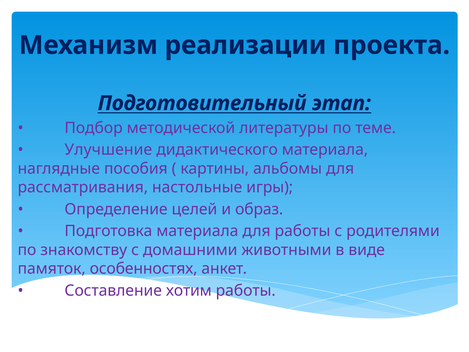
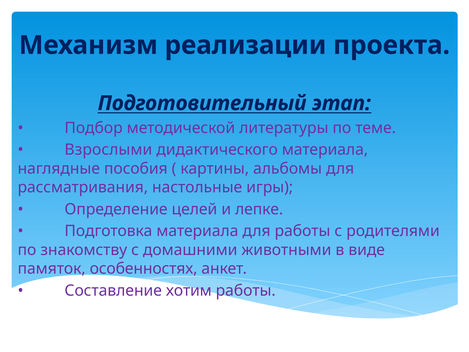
Улучшение: Улучшение -> Взрослыми
образ: образ -> лепке
